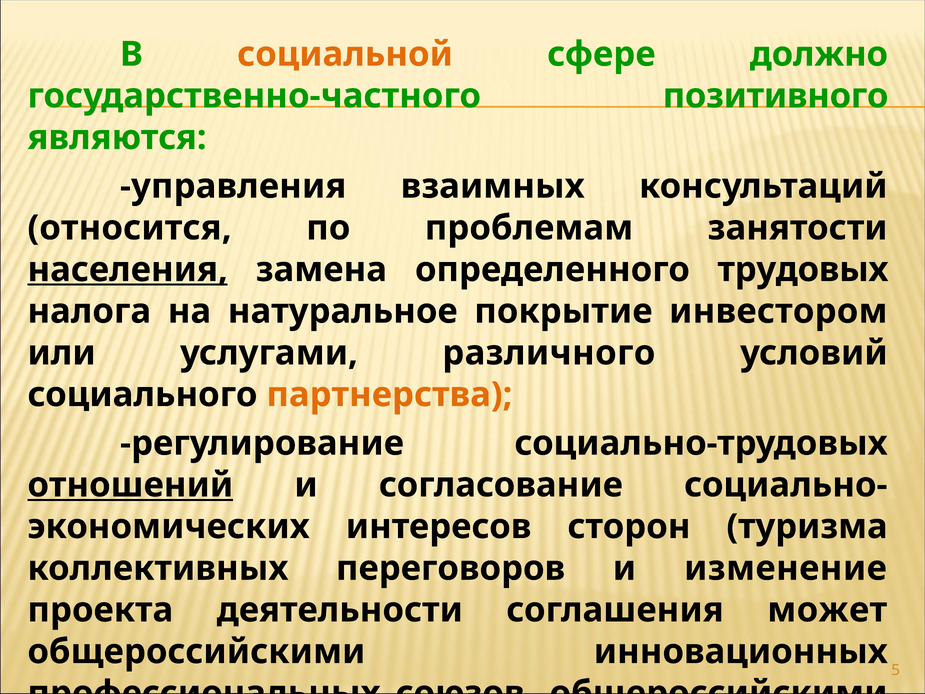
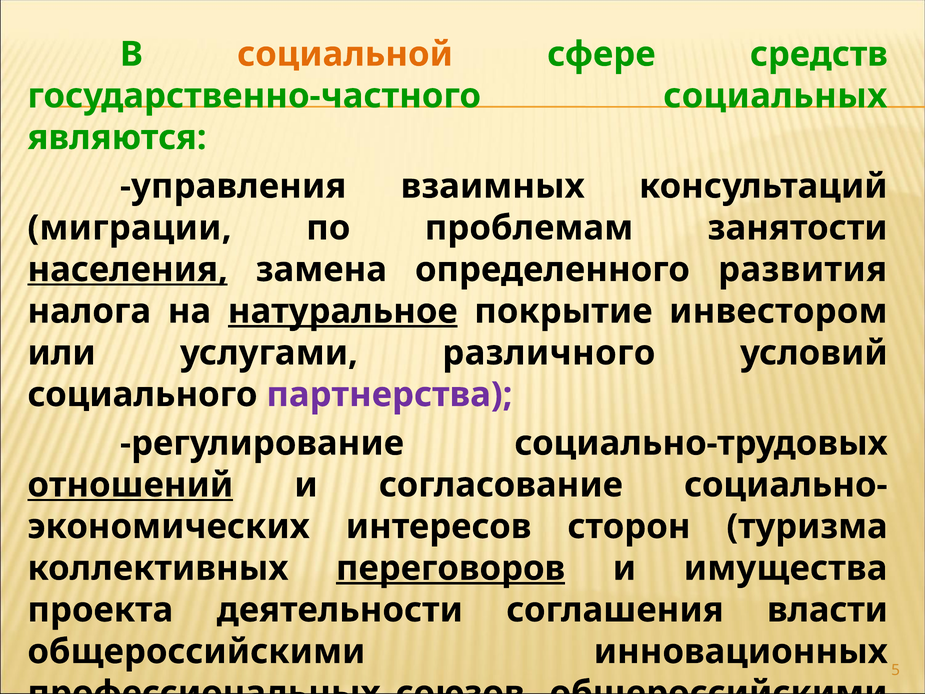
должно: должно -> средств
позитивного: позитивного -> социальных
относится: относится -> миграции
трудовых: трудовых -> развития
натуральное underline: none -> present
партнерства colour: orange -> purple
переговоров underline: none -> present
изменение: изменение -> имущества
может: может -> власти
